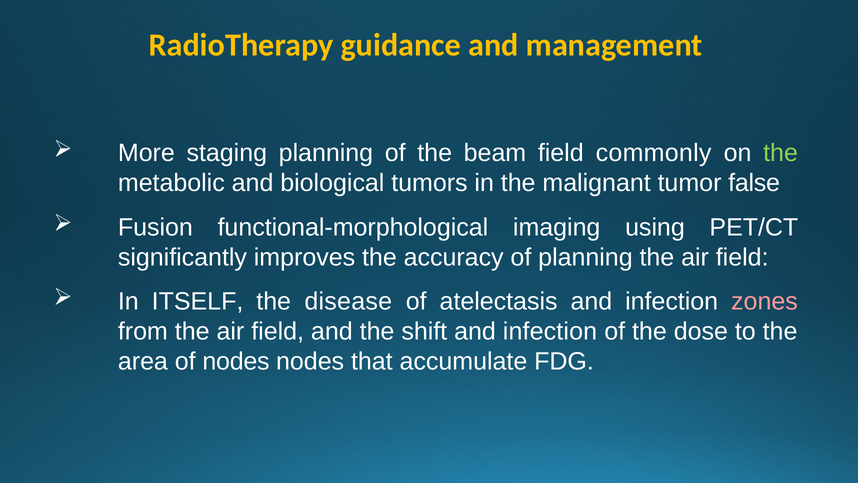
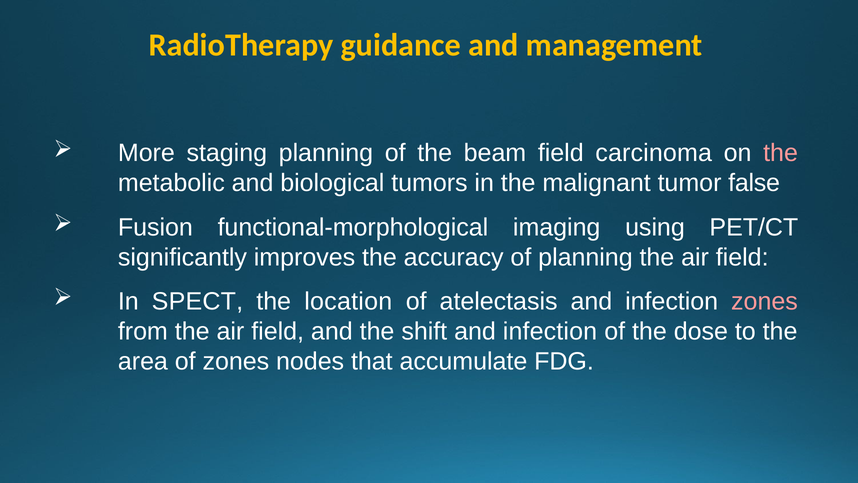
commonly: commonly -> carcinoma
the at (781, 153) colour: light green -> pink
ITSELF: ITSELF -> SPECT
disease: disease -> location
of nodes: nodes -> zones
